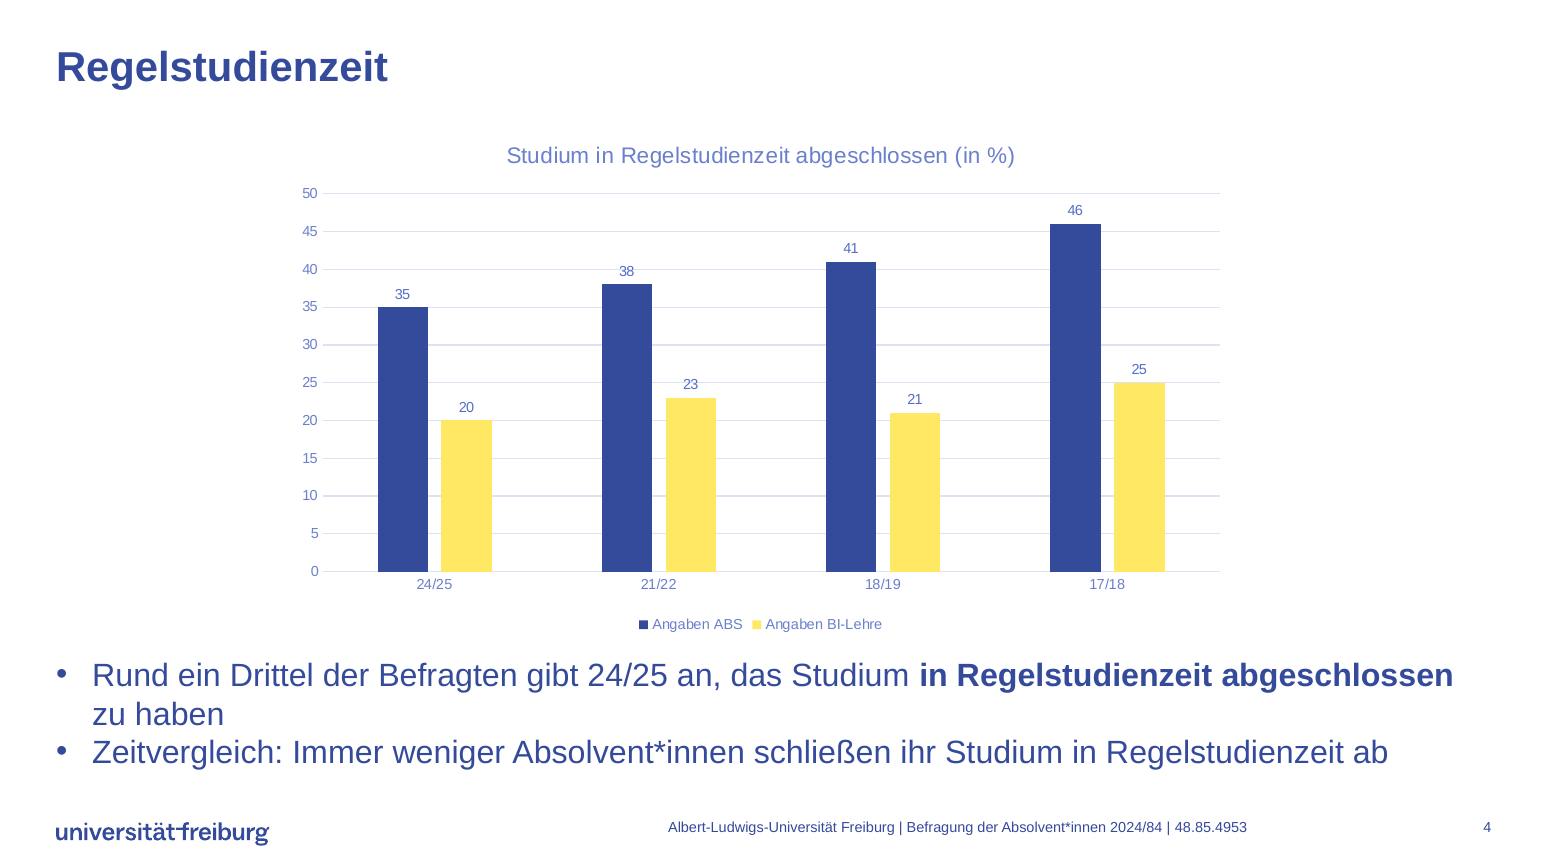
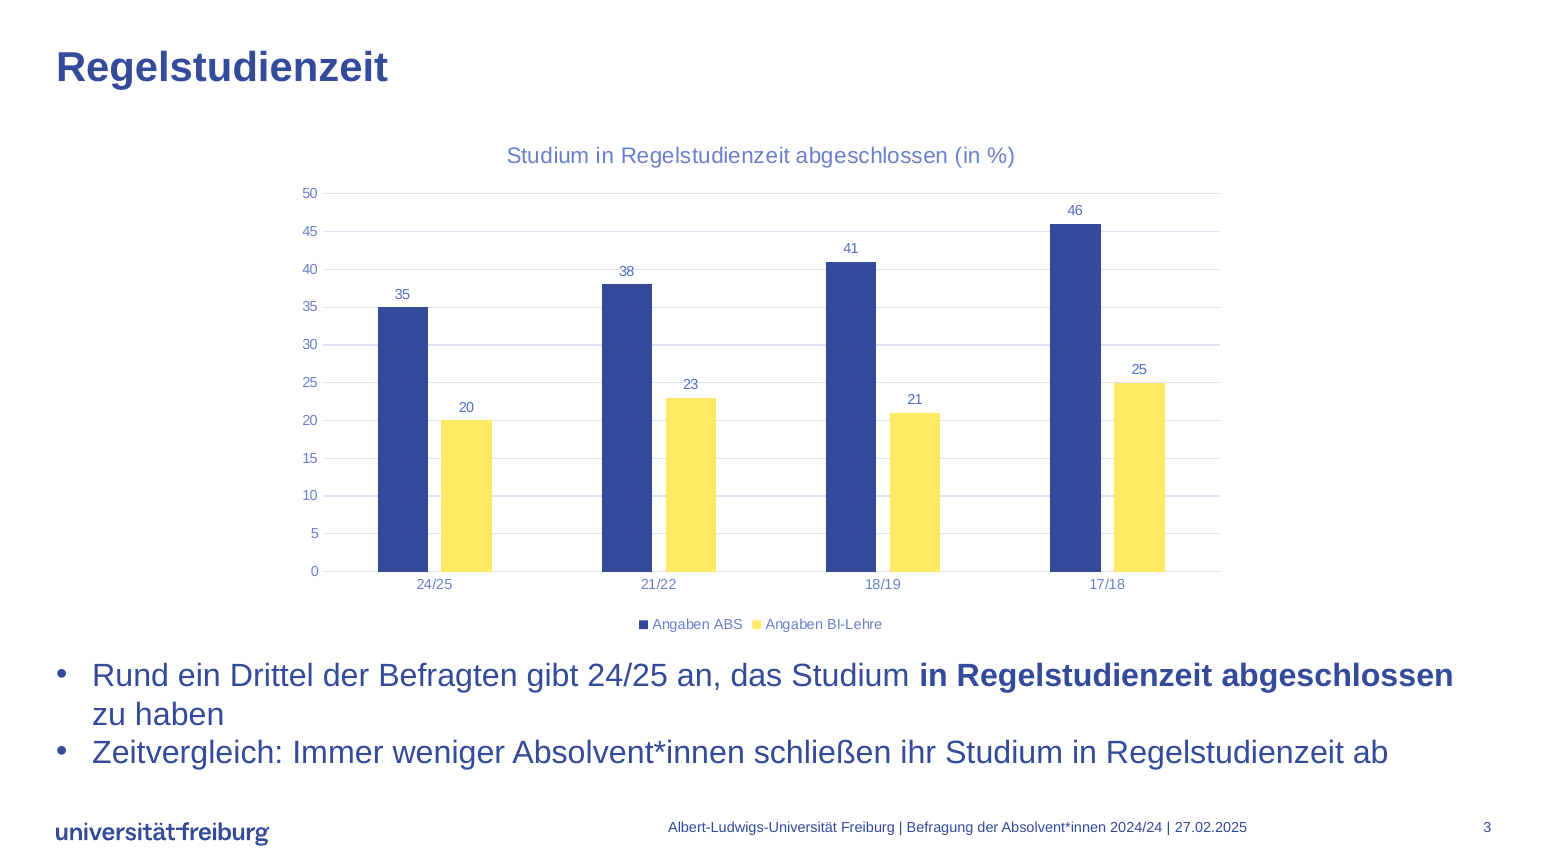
2024/84: 2024/84 -> 2024/24
48.85.4953: 48.85.4953 -> 27.02.2025
4: 4 -> 3
